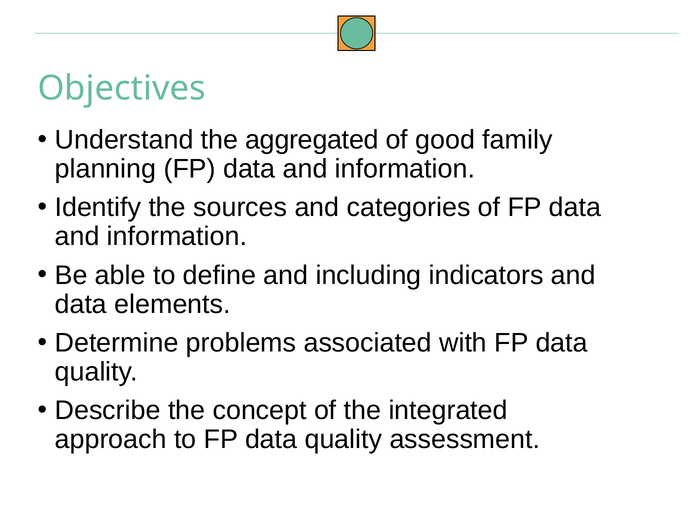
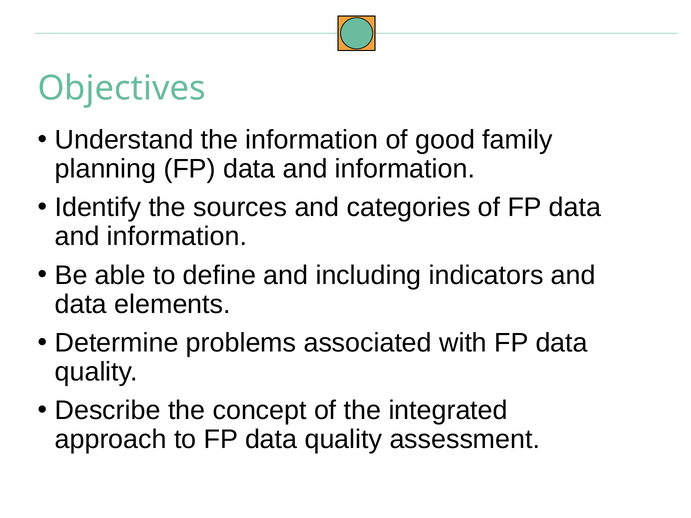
the aggregated: aggregated -> information
